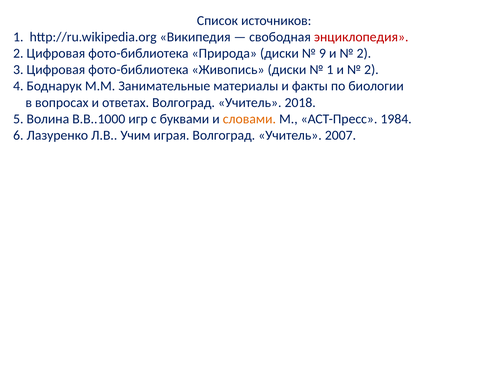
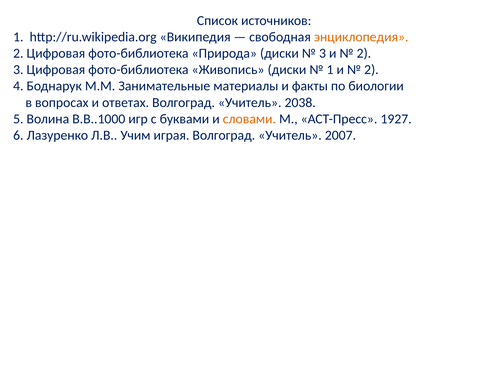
энциклопедия colour: red -> orange
9 at (322, 53): 9 -> 3
2018: 2018 -> 2038
1984: 1984 -> 1927
